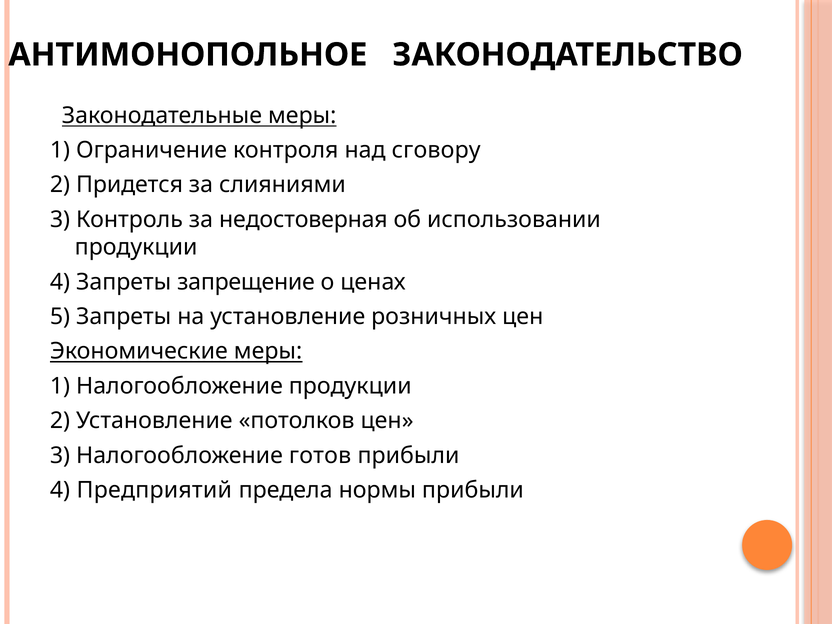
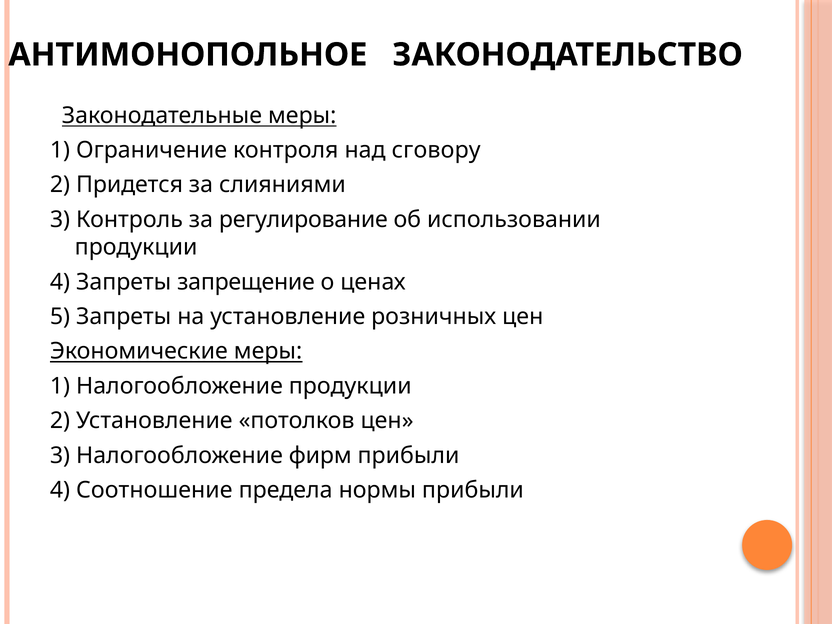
недостоверная: недостоверная -> регулирование
готов: готов -> фирм
Предприятий: Предприятий -> Соотношение
